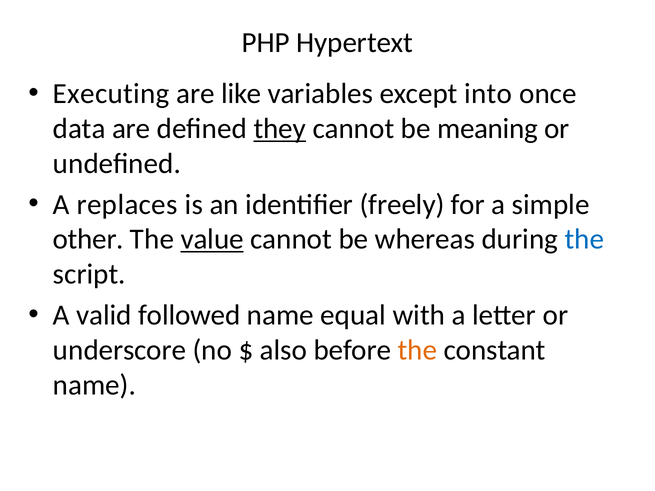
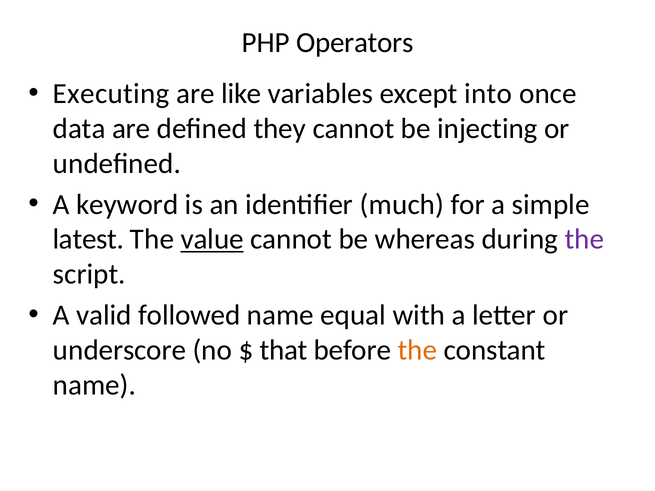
Hypertext: Hypertext -> Operators
they underline: present -> none
meaning: meaning -> injecting
replaces: replaces -> keyword
freely: freely -> much
other: other -> latest
the at (584, 239) colour: blue -> purple
also: also -> that
